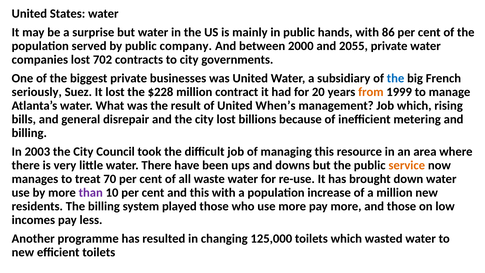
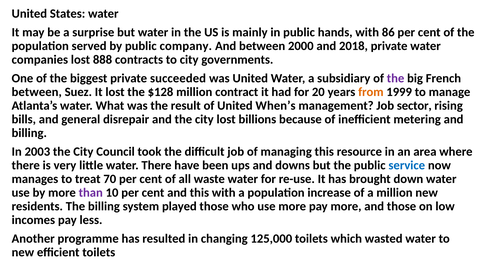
2055: 2055 -> 2018
702: 702 -> 888
businesses: businesses -> succeeded
the at (396, 78) colour: blue -> purple
seriously at (37, 92): seriously -> between
$228: $228 -> $128
Job which: which -> sector
service colour: orange -> blue
